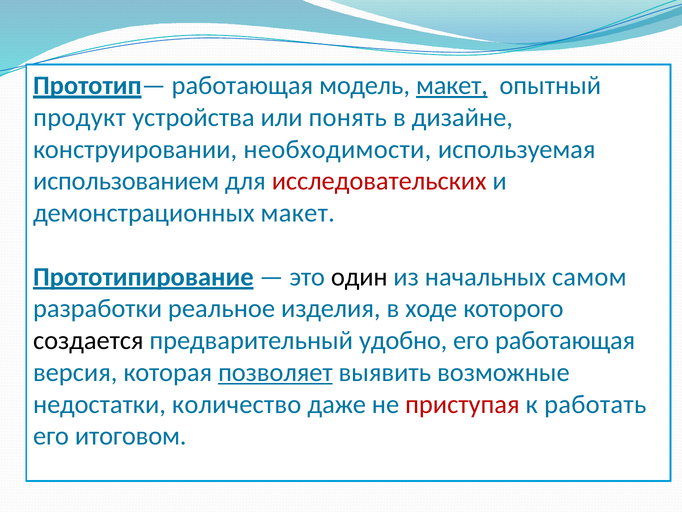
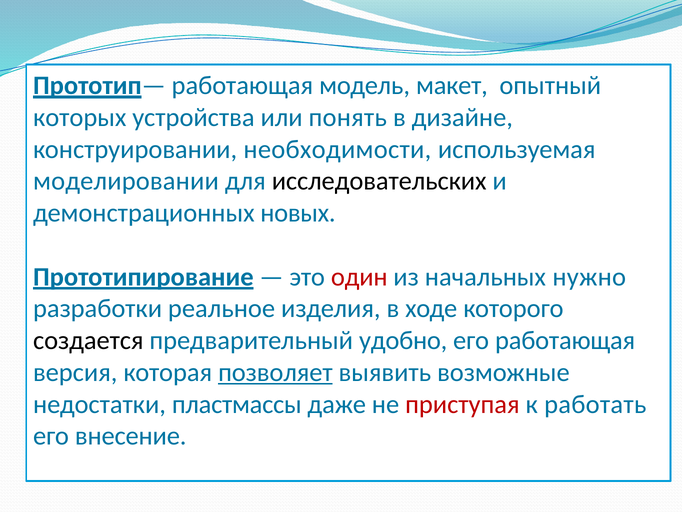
макет at (452, 85) underline: present -> none
продукт: продукт -> которых
использованием: использованием -> моделировании
исследовательских colour: red -> black
демонстрационных макет: макет -> новых
один colour: black -> red
самом: самом -> нужно
количество: количество -> пластмассы
итоговом: итоговом -> внесение
